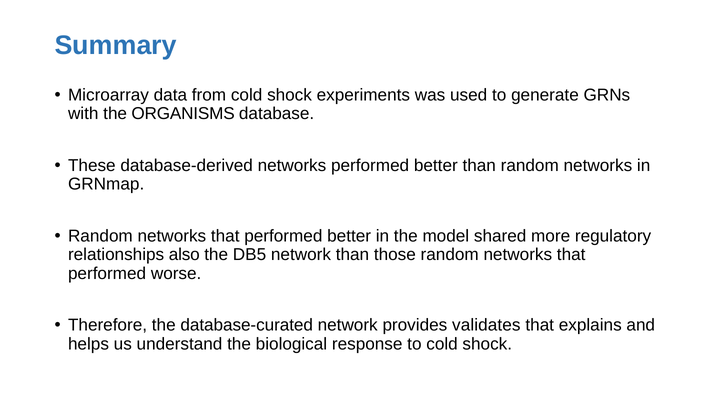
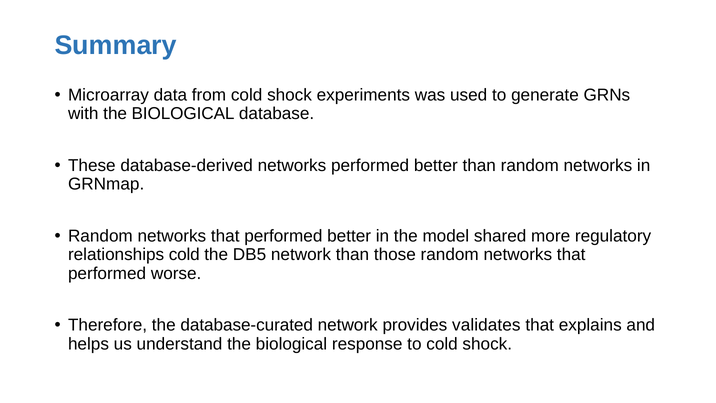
with the ORGANISMS: ORGANISMS -> BIOLOGICAL
relationships also: also -> cold
